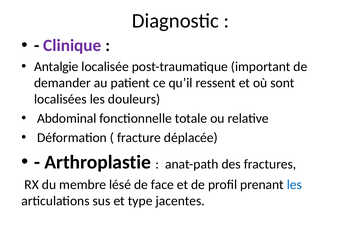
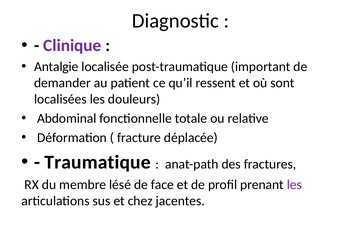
Arthroplastie: Arthroplastie -> Traumatique
les at (294, 185) colour: blue -> purple
type: type -> chez
